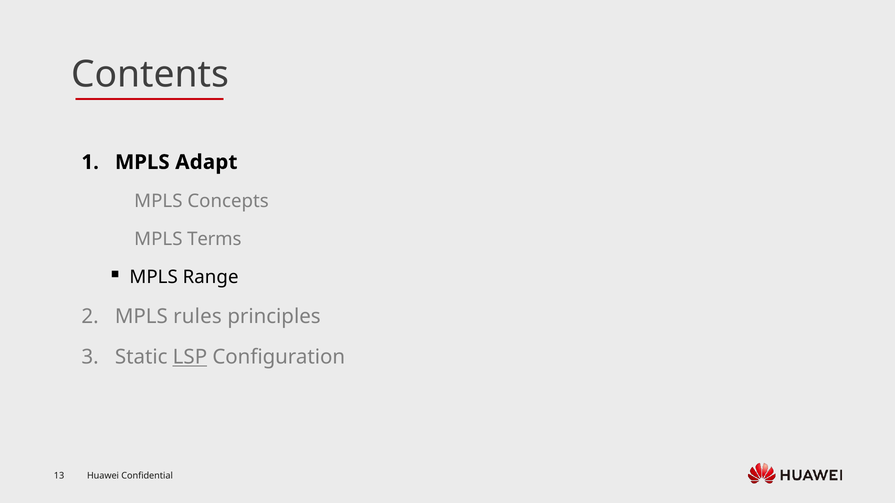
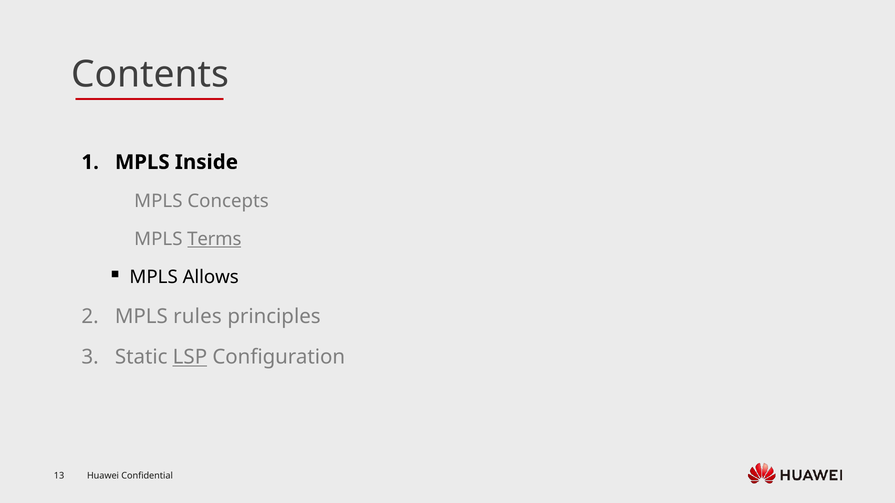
Adapt: Adapt -> Inside
Terms underline: none -> present
Range: Range -> Allows
